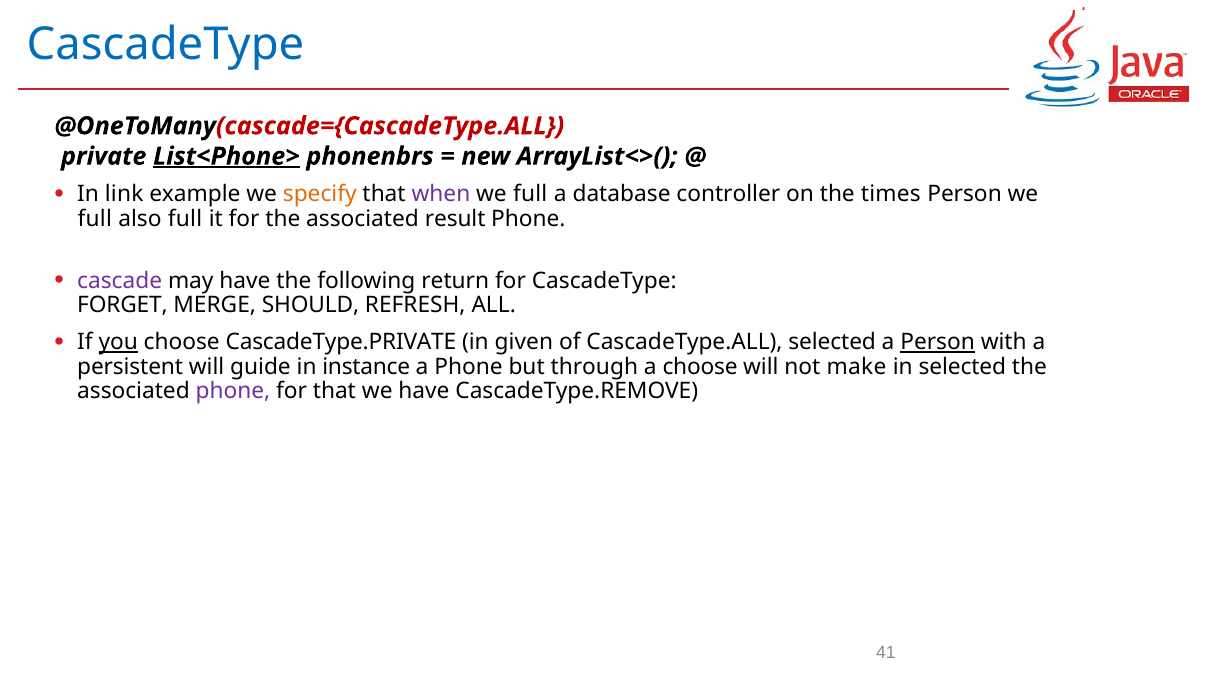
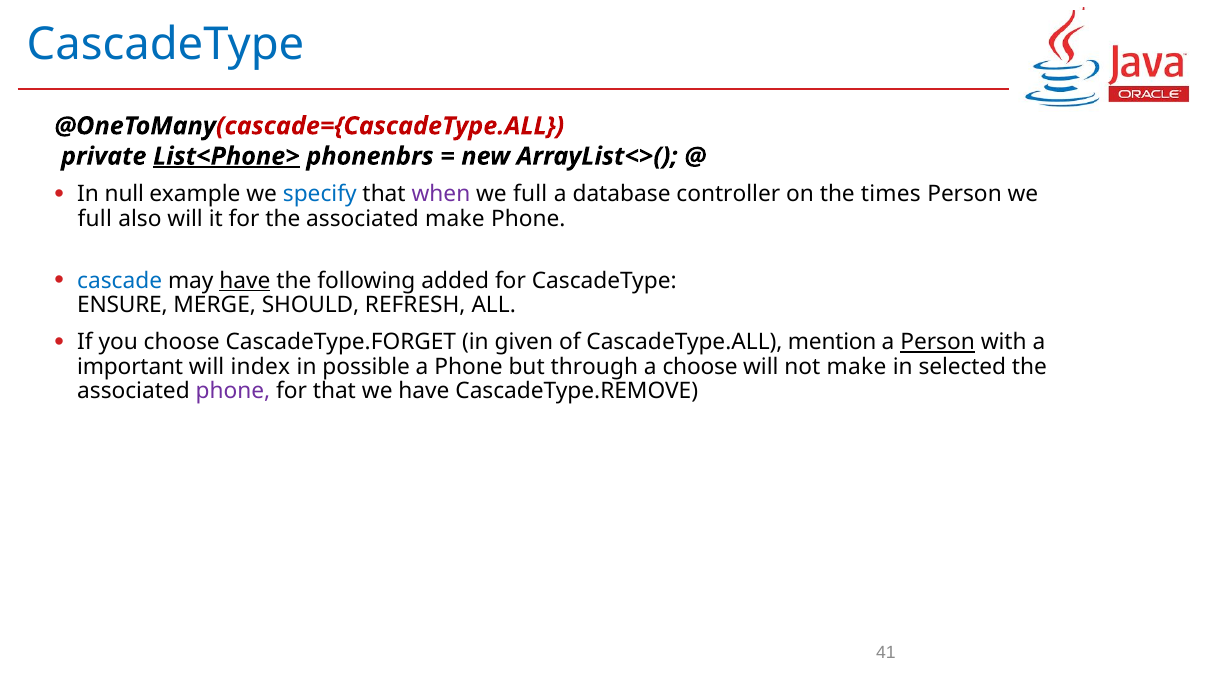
link: link -> null
specify colour: orange -> blue
also full: full -> will
associated result: result -> make
cascade colour: purple -> blue
have at (245, 281) underline: none -> present
return: return -> added
FORGET: FORGET -> ENSURE
you underline: present -> none
CascadeType.PRIVATE: CascadeType.PRIVATE -> CascadeType.FORGET
CascadeType.ALL selected: selected -> mention
persistent: persistent -> important
guide: guide -> index
instance: instance -> possible
